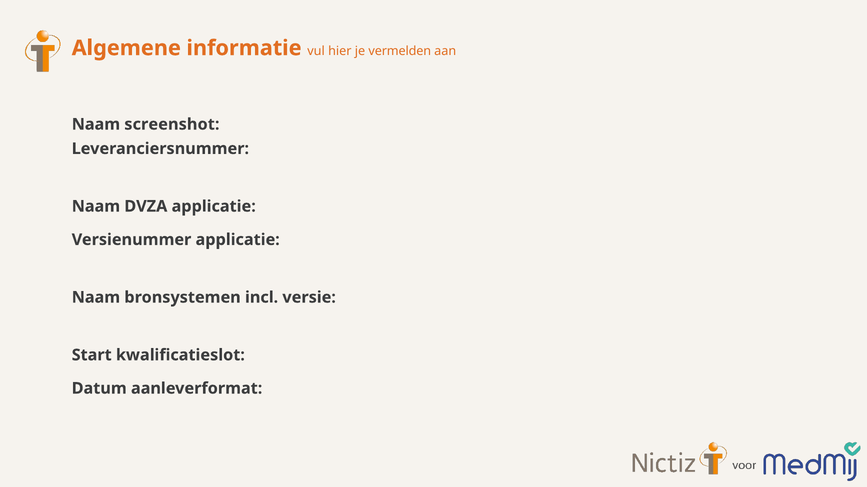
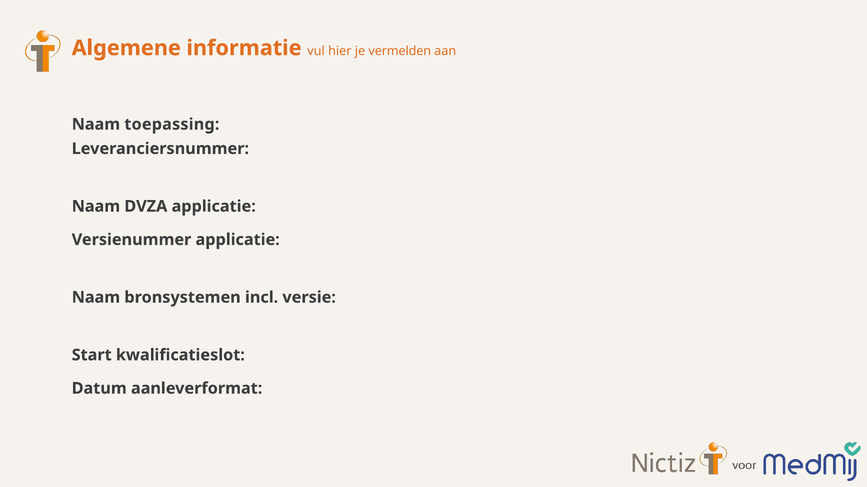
screenshot: screenshot -> toepassing
